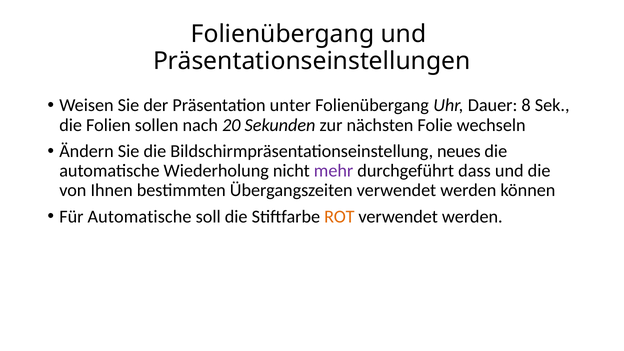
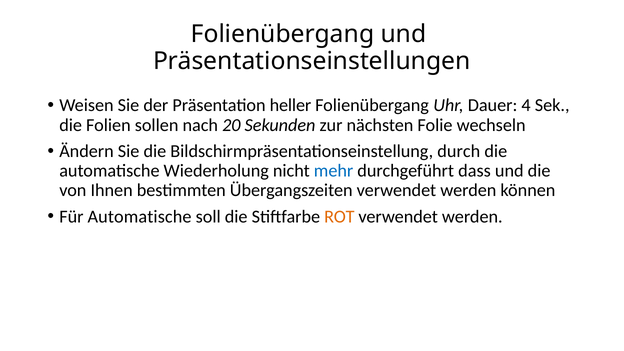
unter: unter -> heller
8: 8 -> 4
neues: neues -> durch
mehr colour: purple -> blue
